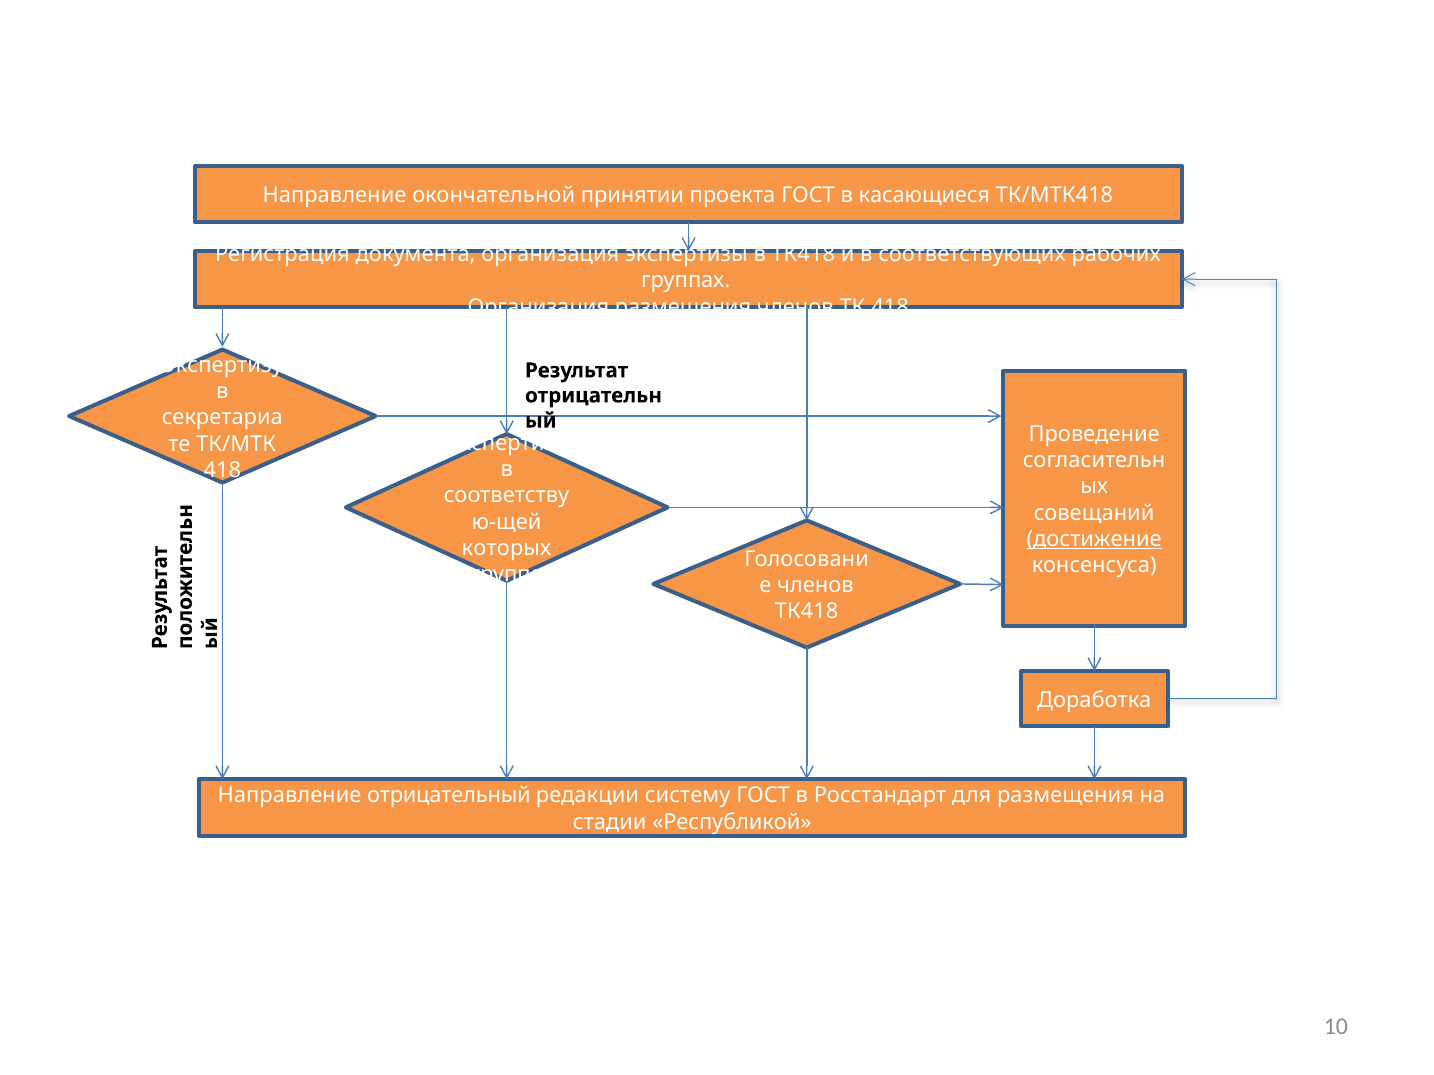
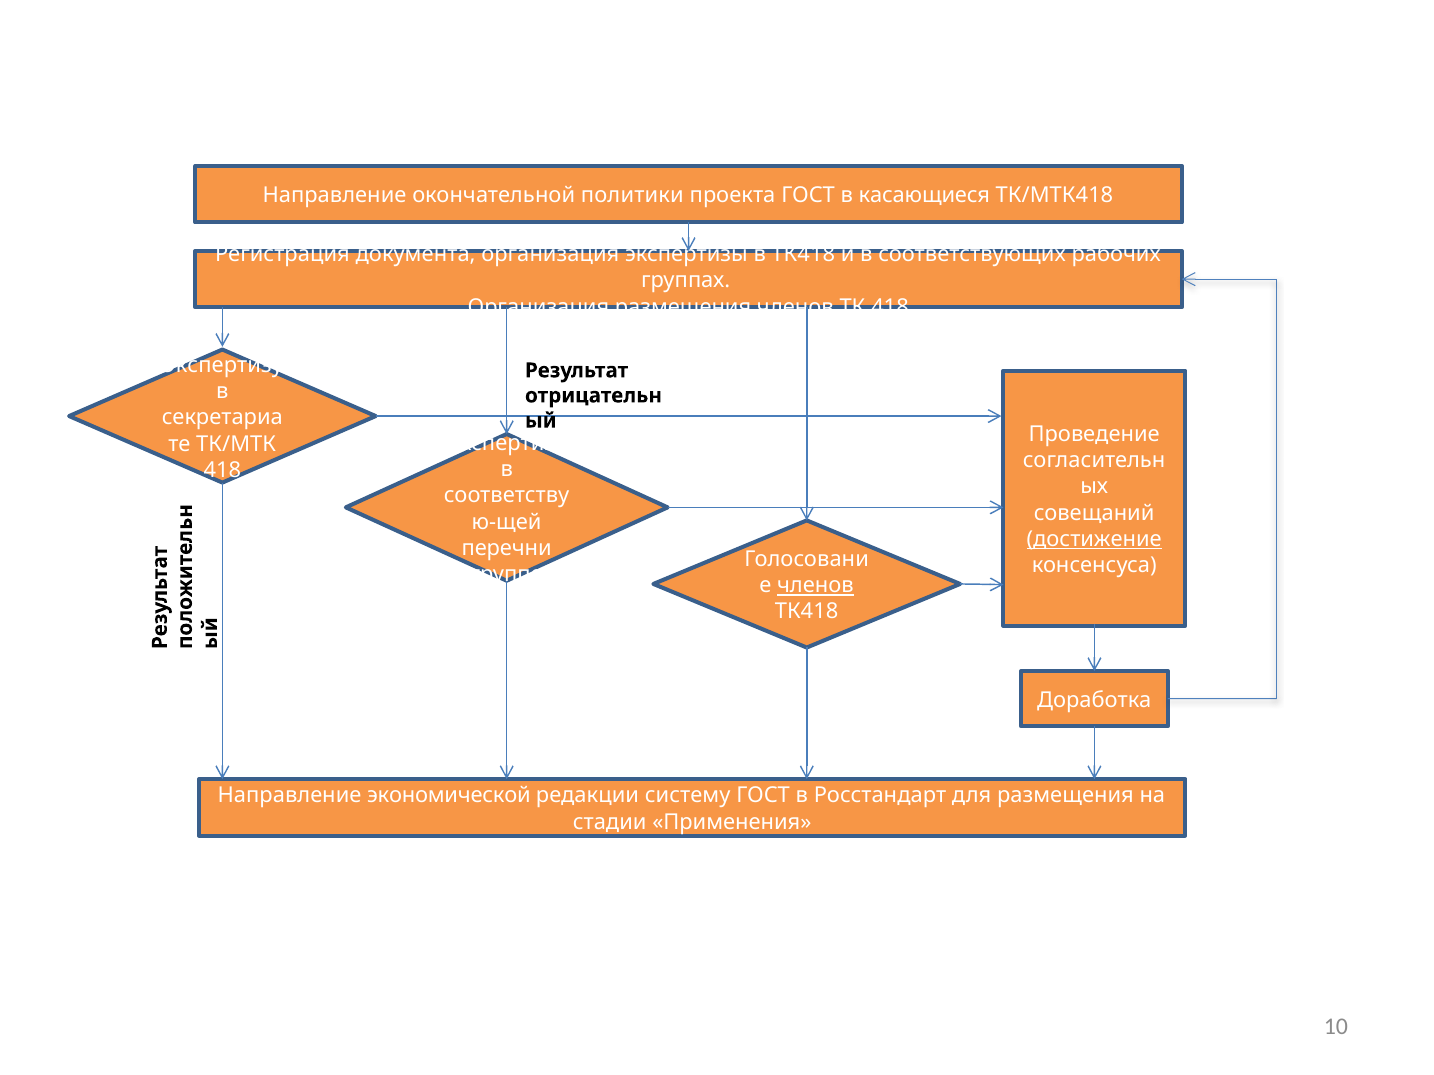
принятии: принятии -> политики
которых: которых -> перечни
членов at (815, 586) underline: none -> present
отрицательный: отрицательный -> экономической
Республикой: Республикой -> Применения
